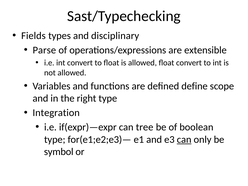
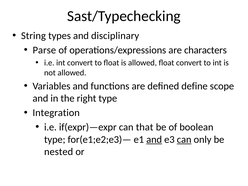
Fields: Fields -> String
extensible: extensible -> characters
tree: tree -> that
and at (154, 139) underline: none -> present
symbol: symbol -> nested
